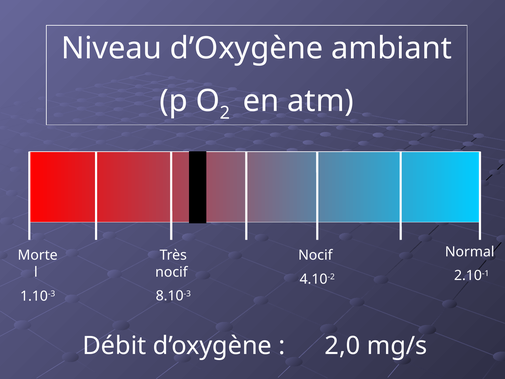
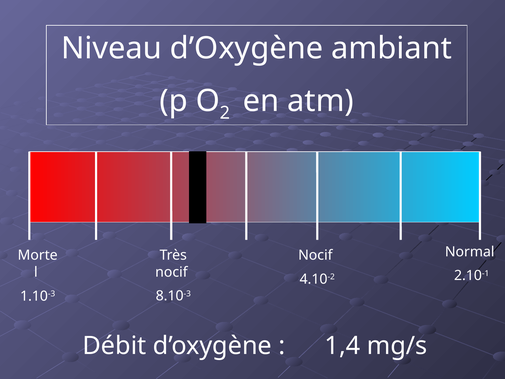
2,0: 2,0 -> 1,4
